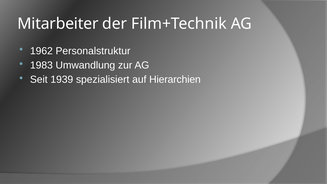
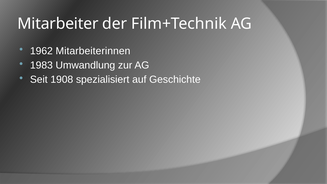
Personalstruktur: Personalstruktur -> Mitarbeiterinnen
1939: 1939 -> 1908
Hierarchien: Hierarchien -> Geschichte
